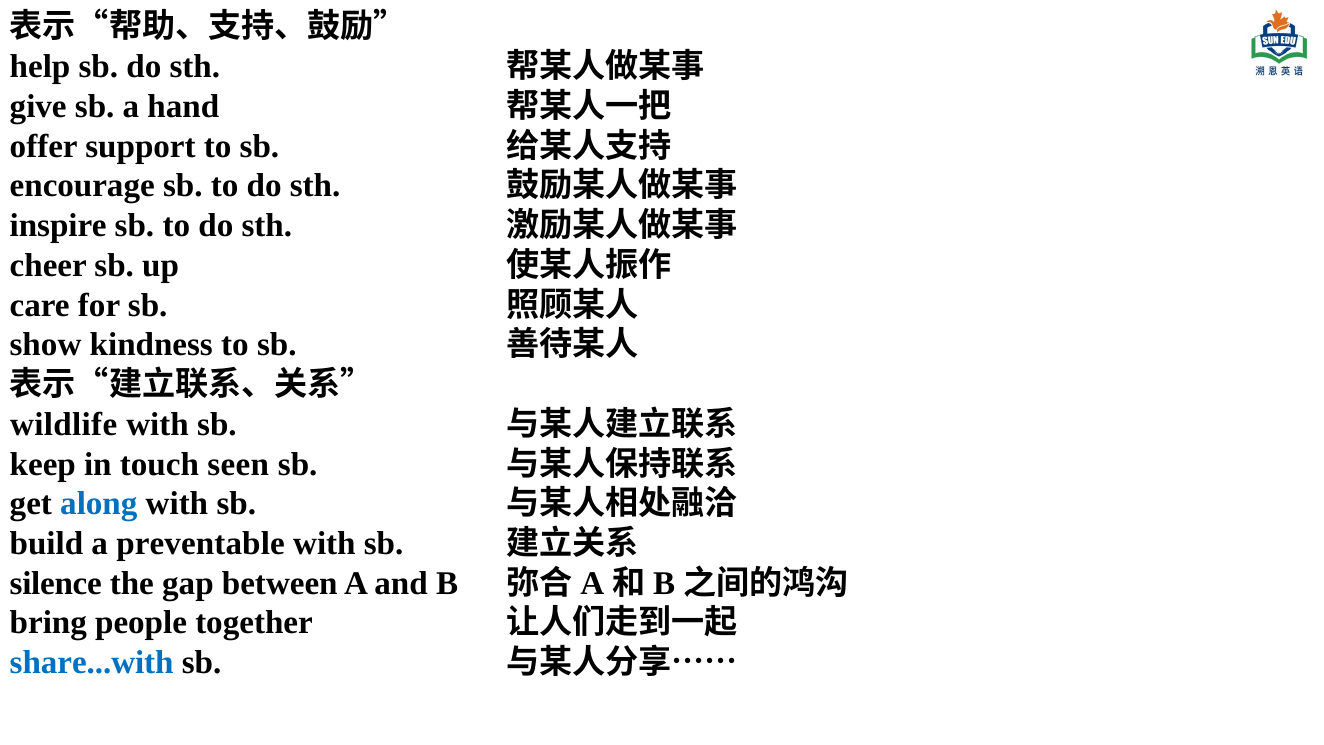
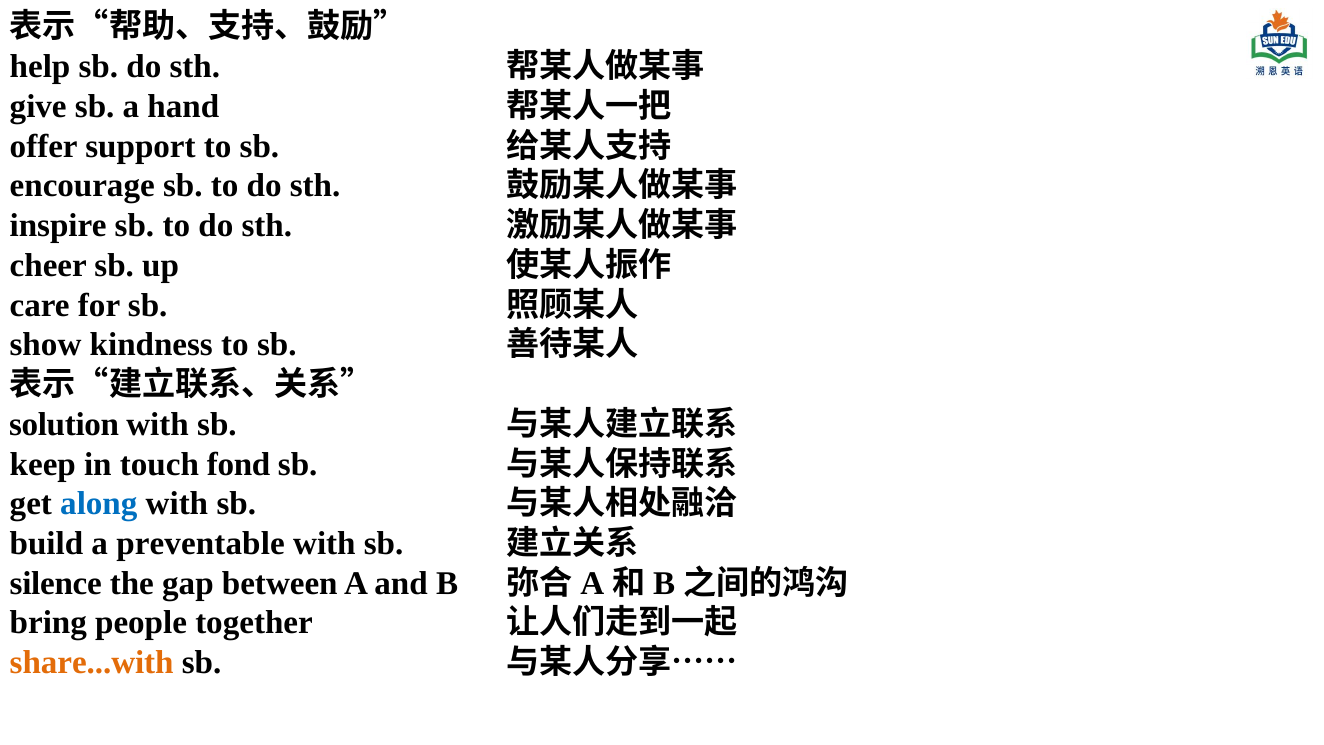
wildlife: wildlife -> solution
seen: seen -> fond
share...with colour: blue -> orange
